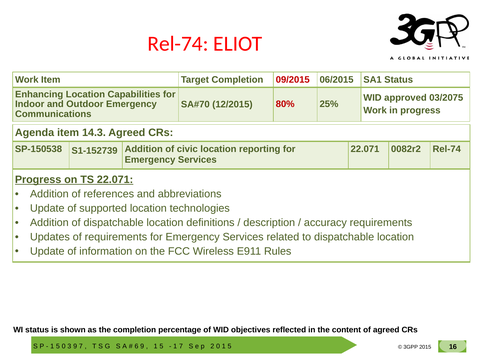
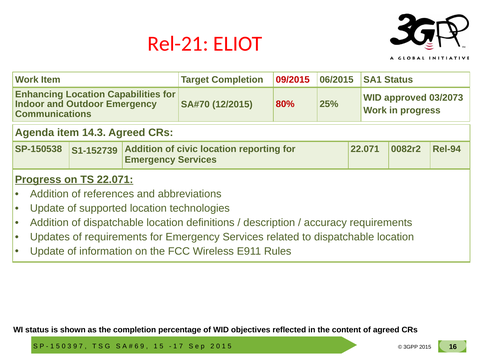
Rel-74 at (178, 44): Rel-74 -> Rel-21
03/2075: 03/2075 -> 03/2073
0082r2 Rel-74: Rel-74 -> Rel-94
